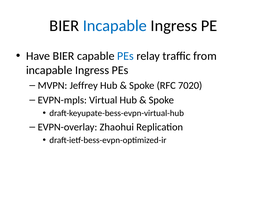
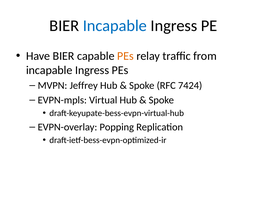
PEs at (125, 56) colour: blue -> orange
7020: 7020 -> 7424
Zhaohui: Zhaohui -> Popping
